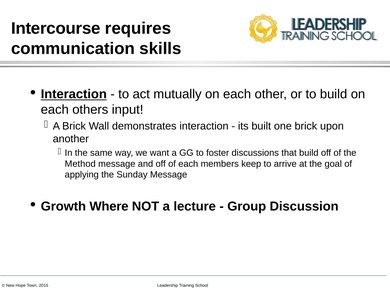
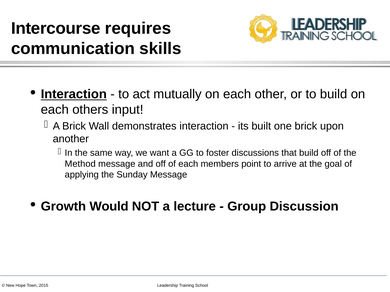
keep: keep -> point
Where: Where -> Would
